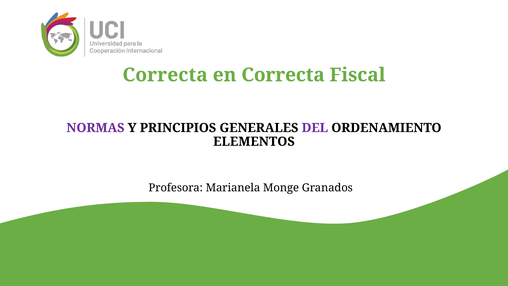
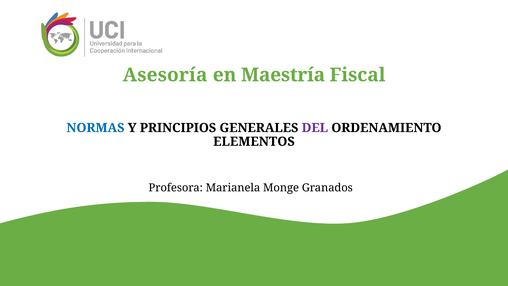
Correcta at (165, 75): Correcta -> Asesoría
en Correcta: Correcta -> Maestría
NORMAS colour: purple -> blue
